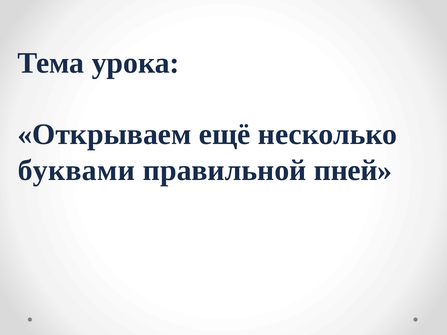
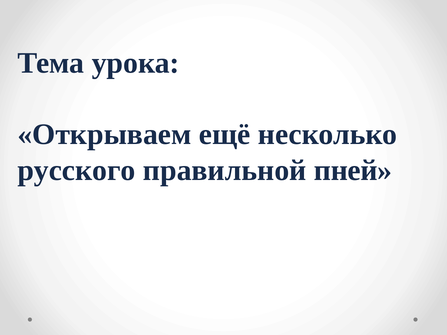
буквами: буквами -> русского
